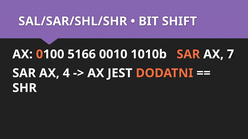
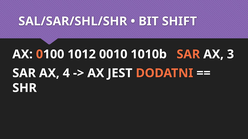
5166: 5166 -> 1012
7: 7 -> 3
